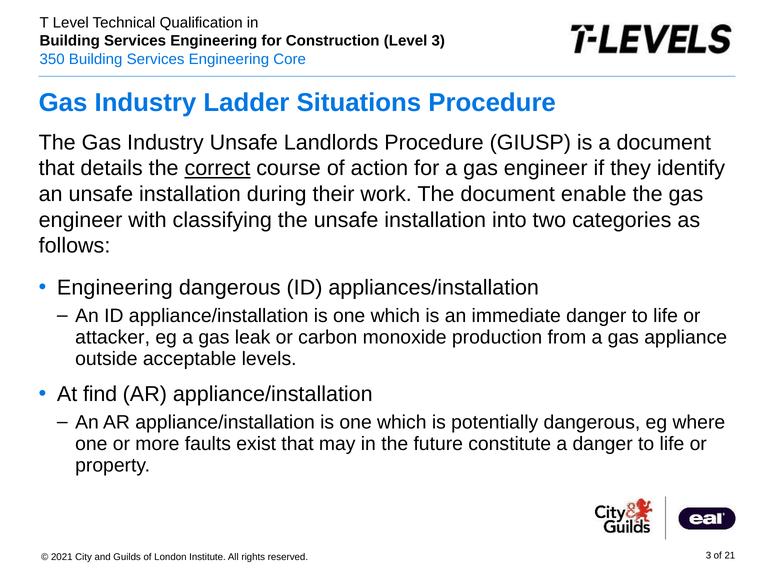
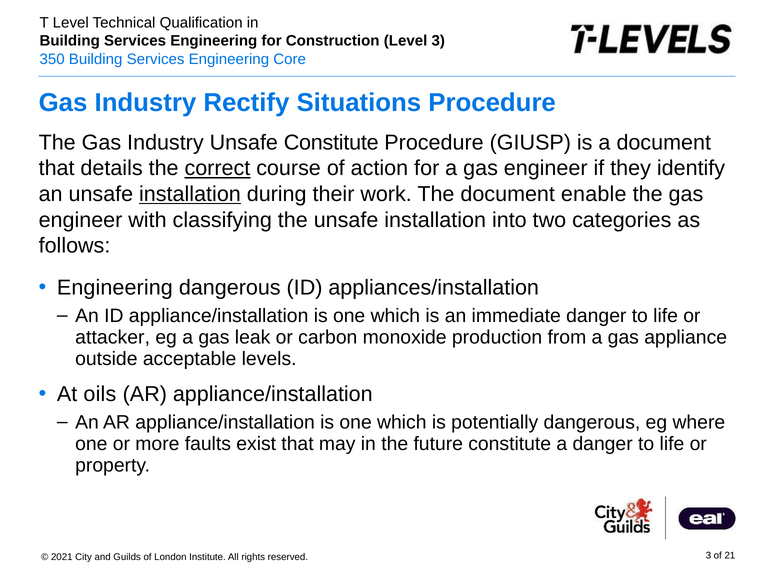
Ladder: Ladder -> Rectify
Unsafe Landlords: Landlords -> Constitute
installation at (190, 194) underline: none -> present
find: find -> oils
